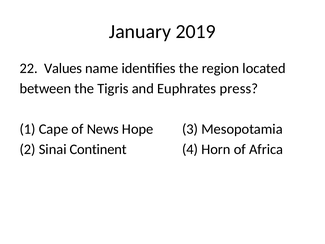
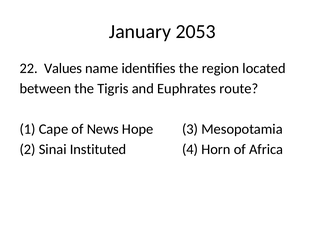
2019: 2019 -> 2053
press: press -> route
Continent: Continent -> Instituted
